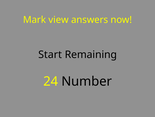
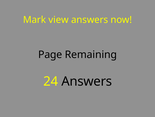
Start: Start -> Page
24 Number: Number -> Answers
